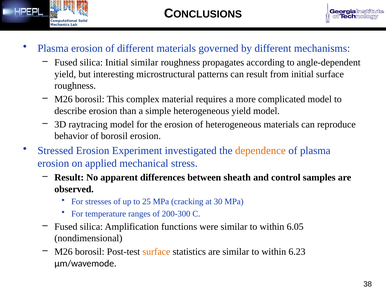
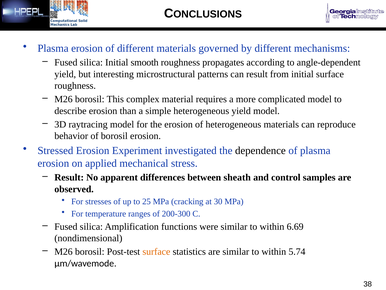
Initial similar: similar -> smooth
dependence colour: orange -> black
6.05: 6.05 -> 6.69
6.23: 6.23 -> 5.74
